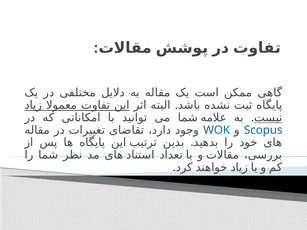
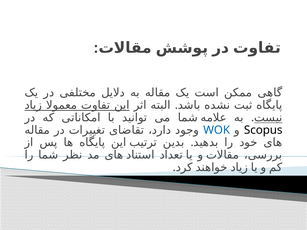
Scopus colour: blue -> black
